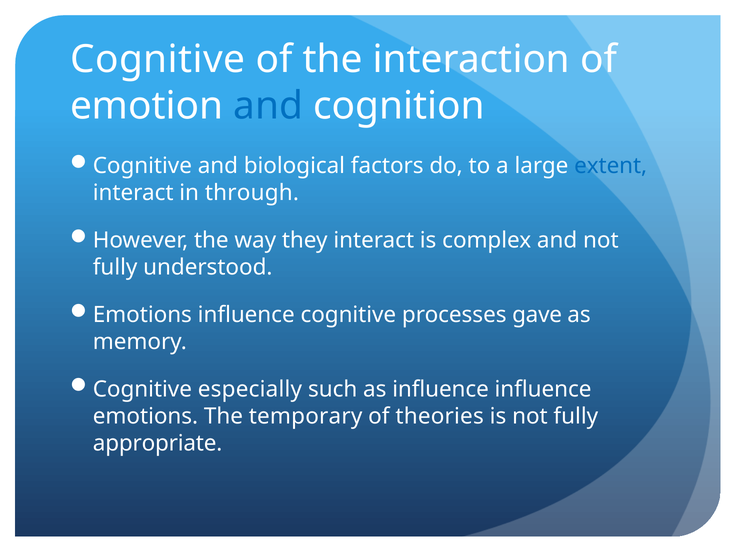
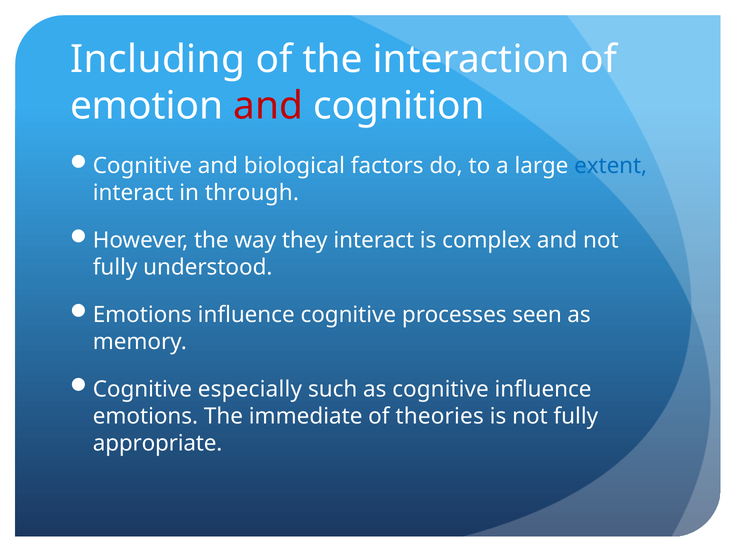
Cognitive at (158, 59): Cognitive -> Including
and at (268, 106) colour: blue -> red
gave: gave -> seen
as influence: influence -> cognitive
temporary: temporary -> immediate
